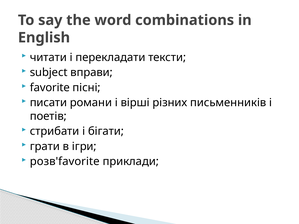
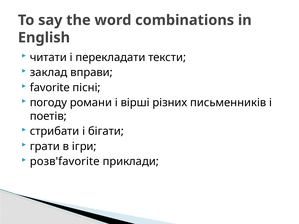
subject: subject -> заклад
писати: писати -> погоду
